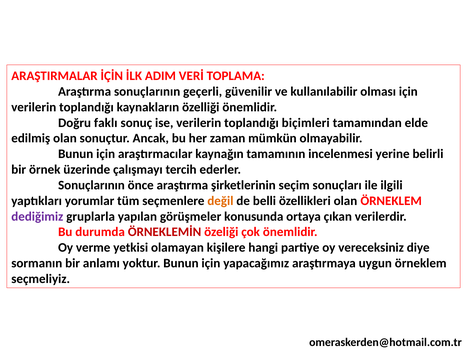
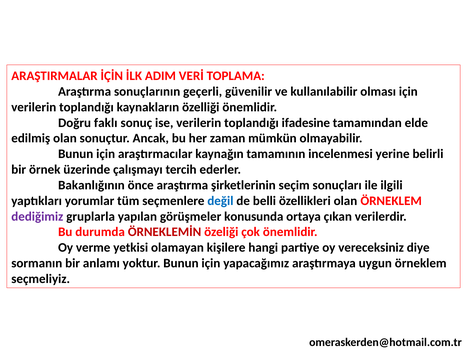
biçimleri: biçimleri -> ifadesine
Sonuçlarının at (91, 185): Sonuçlarının -> Bakanlığının
değil colour: orange -> blue
